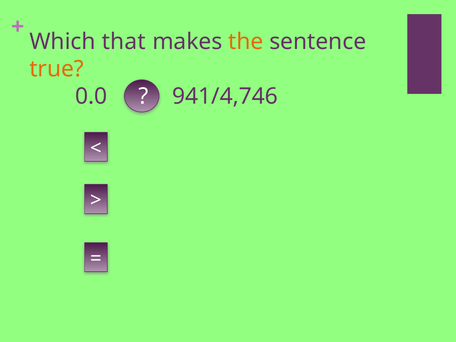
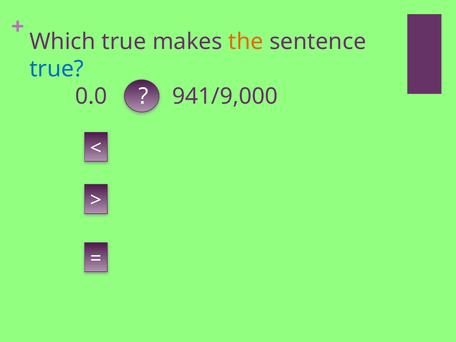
Which that: that -> true
true at (57, 69) colour: orange -> blue
941/4,746: 941/4,746 -> 941/9,000
